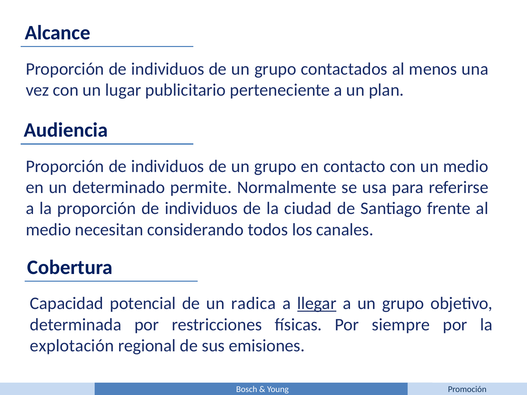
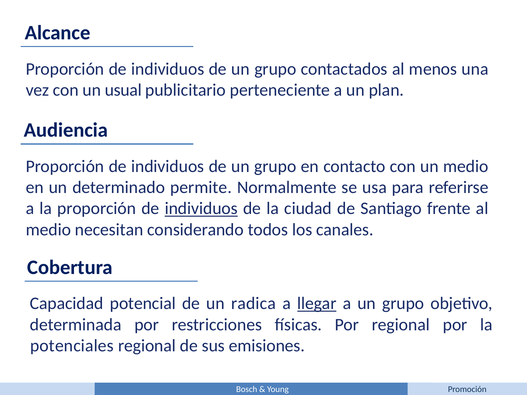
lugar: lugar -> usual
individuos at (201, 209) underline: none -> present
Por siempre: siempre -> regional
explotación: explotación -> potenciales
